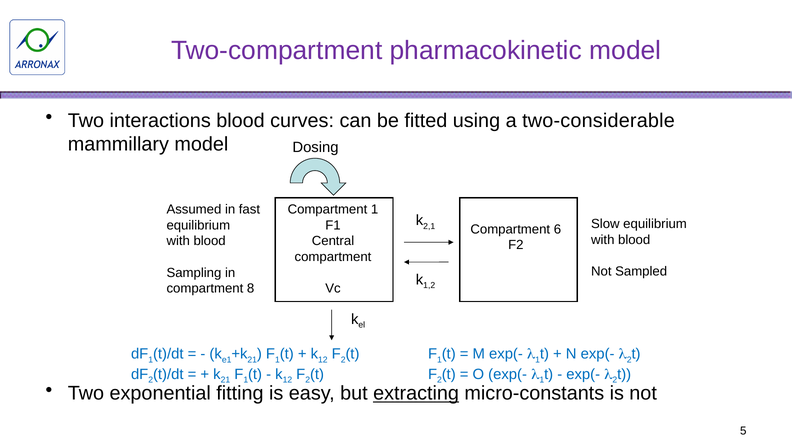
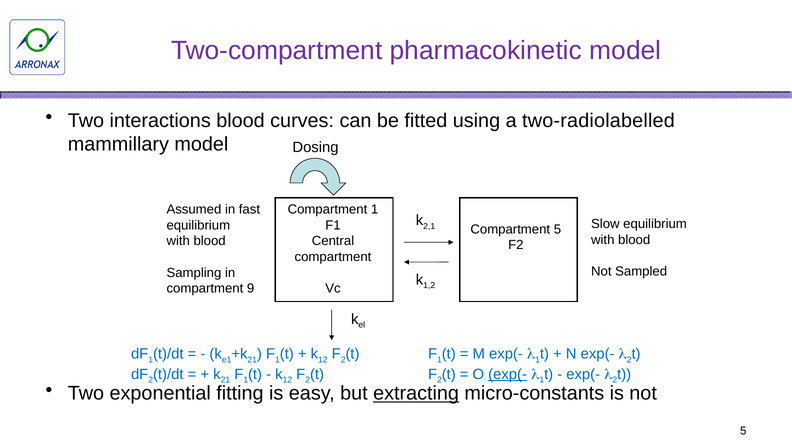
two-considerable: two-considerable -> two-radiolabelled
Compartment 6: 6 -> 5
8: 8 -> 9
exp(- at (508, 375) underline: none -> present
